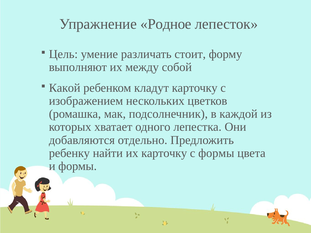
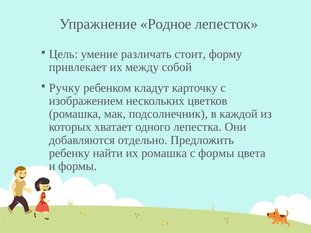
выполняют: выполняют -> привлекает
Какой: Какой -> Ручку
их карточку: карточку -> ромашка
